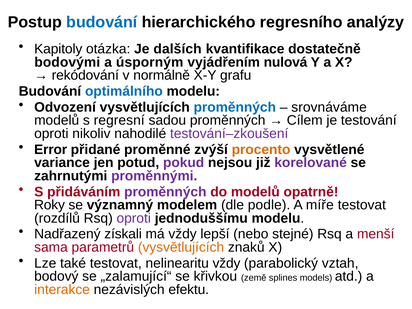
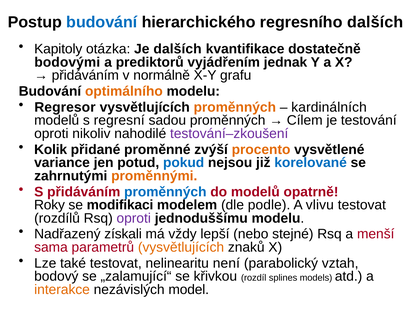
regresního analýzy: analýzy -> dalších
úsporným: úsporným -> prediktorů
nulová: nulová -> jednak
rekódování at (85, 75): rekódování -> přidáváním
optimálního colour: blue -> orange
Odvození: Odvození -> Regresor
proměnných at (235, 107) colour: blue -> orange
srovnáváme: srovnáváme -> kardinálních
Error: Error -> Kolik
pokud colour: purple -> blue
korelované colour: purple -> blue
proměnnými colour: purple -> orange
proměnných at (165, 192) colour: purple -> blue
významný: významný -> modifikaci
míře: míře -> vlivu
nelinearitu vždy: vždy -> není
země: země -> rozdíl
efektu: efektu -> model
